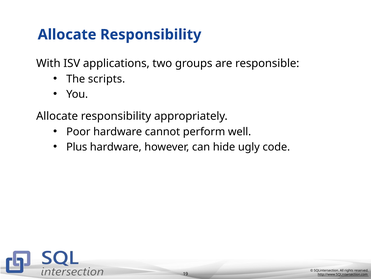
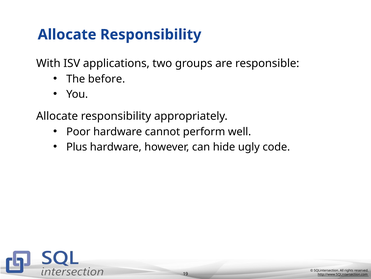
scripts: scripts -> before
